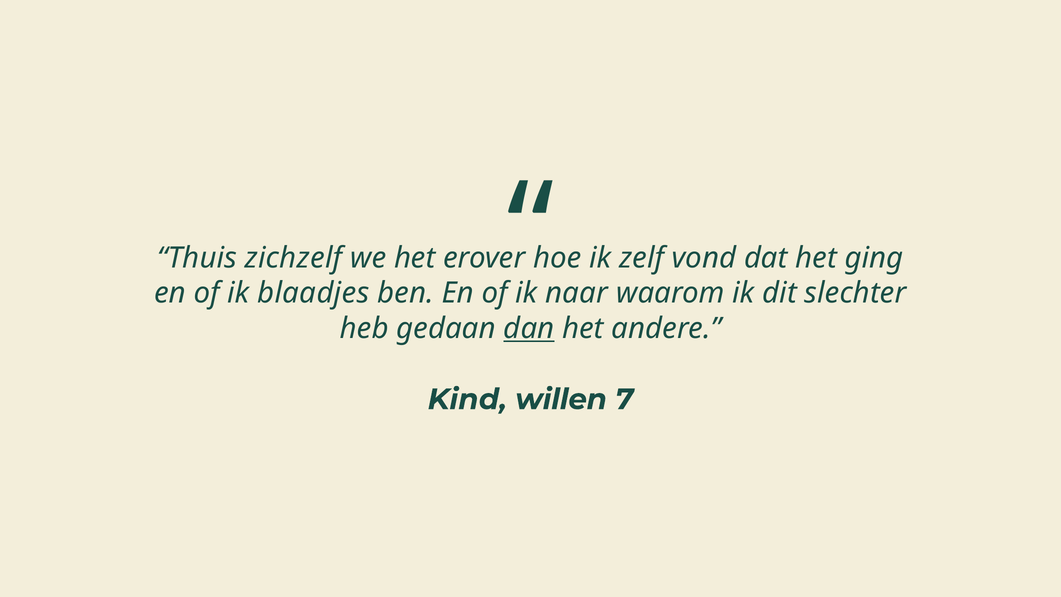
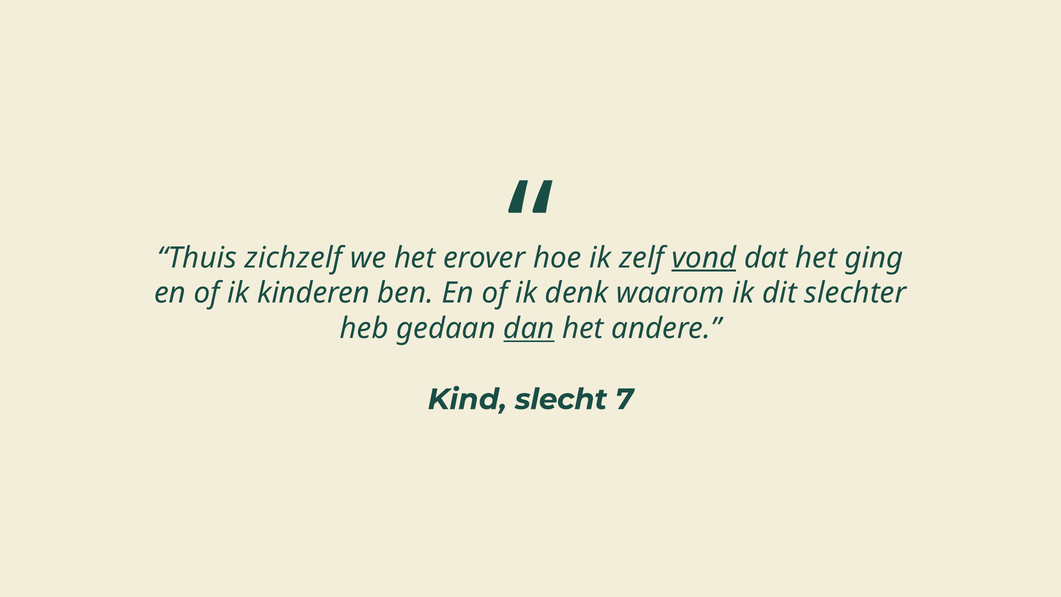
vond underline: none -> present
blaadjes: blaadjes -> kinderen
naar: naar -> denk
willen: willen -> slecht
